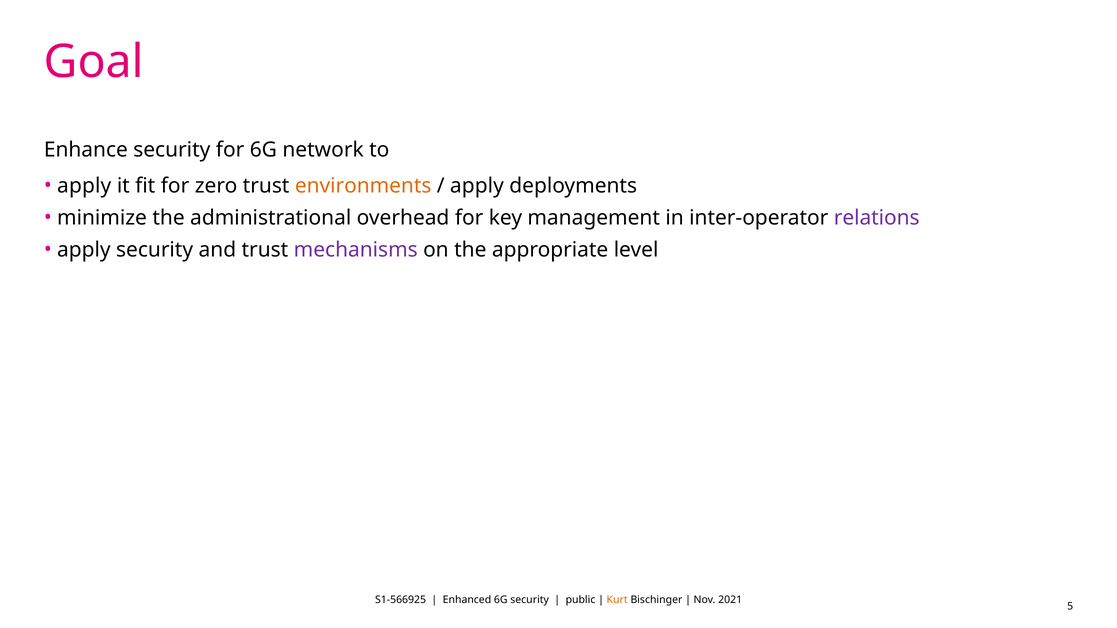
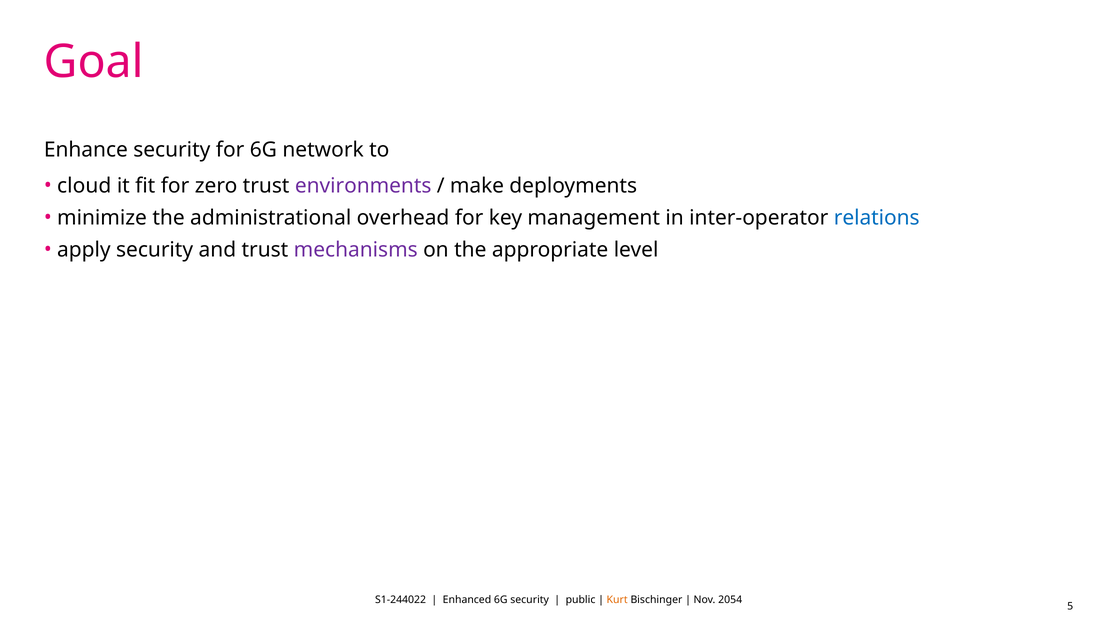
apply at (84, 186): apply -> cloud
environments colour: orange -> purple
apply at (477, 186): apply -> make
relations colour: purple -> blue
S1-566925: S1-566925 -> S1-244022
2021: 2021 -> 2054
